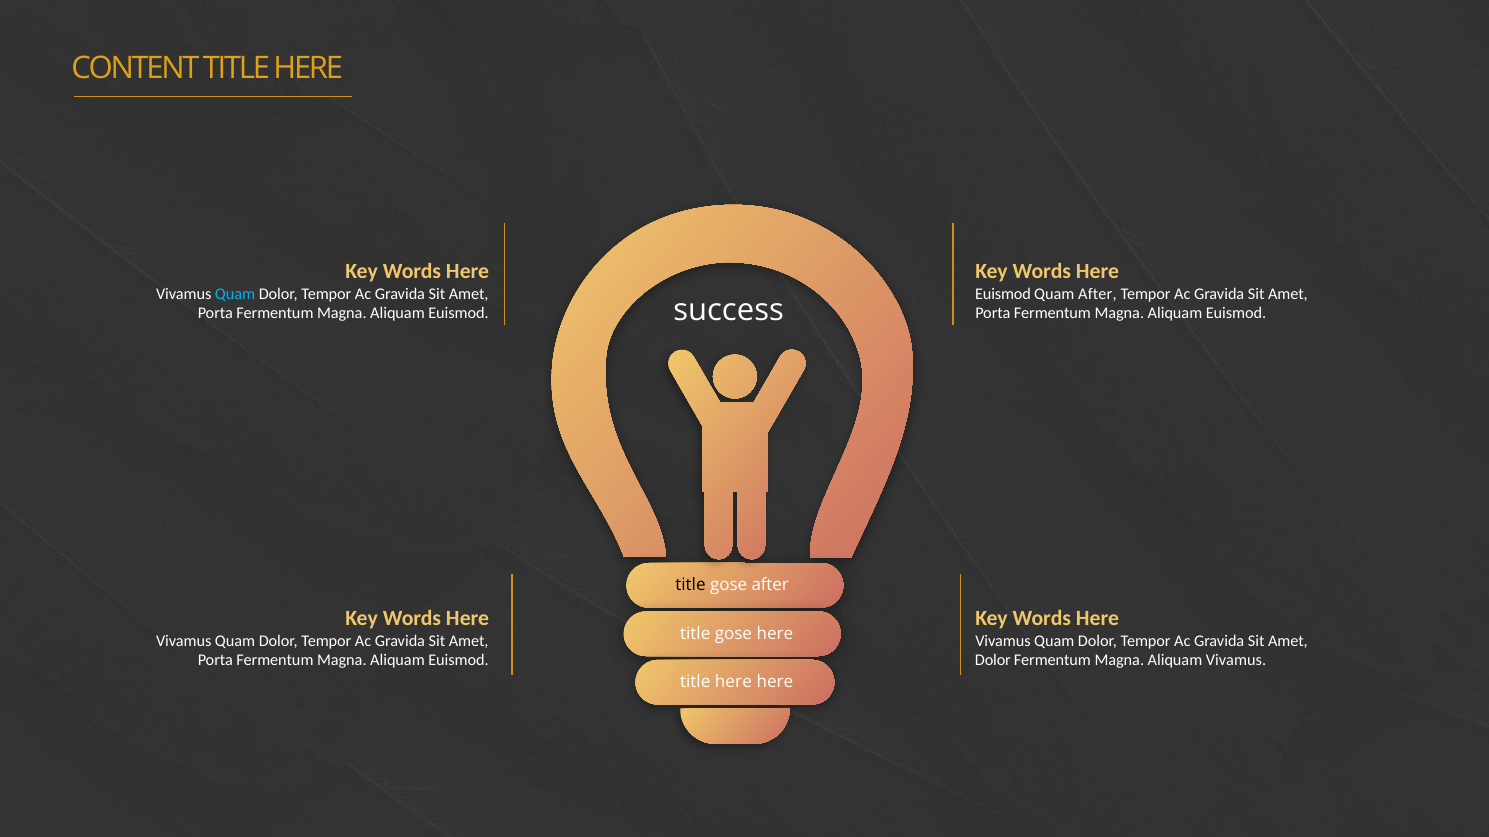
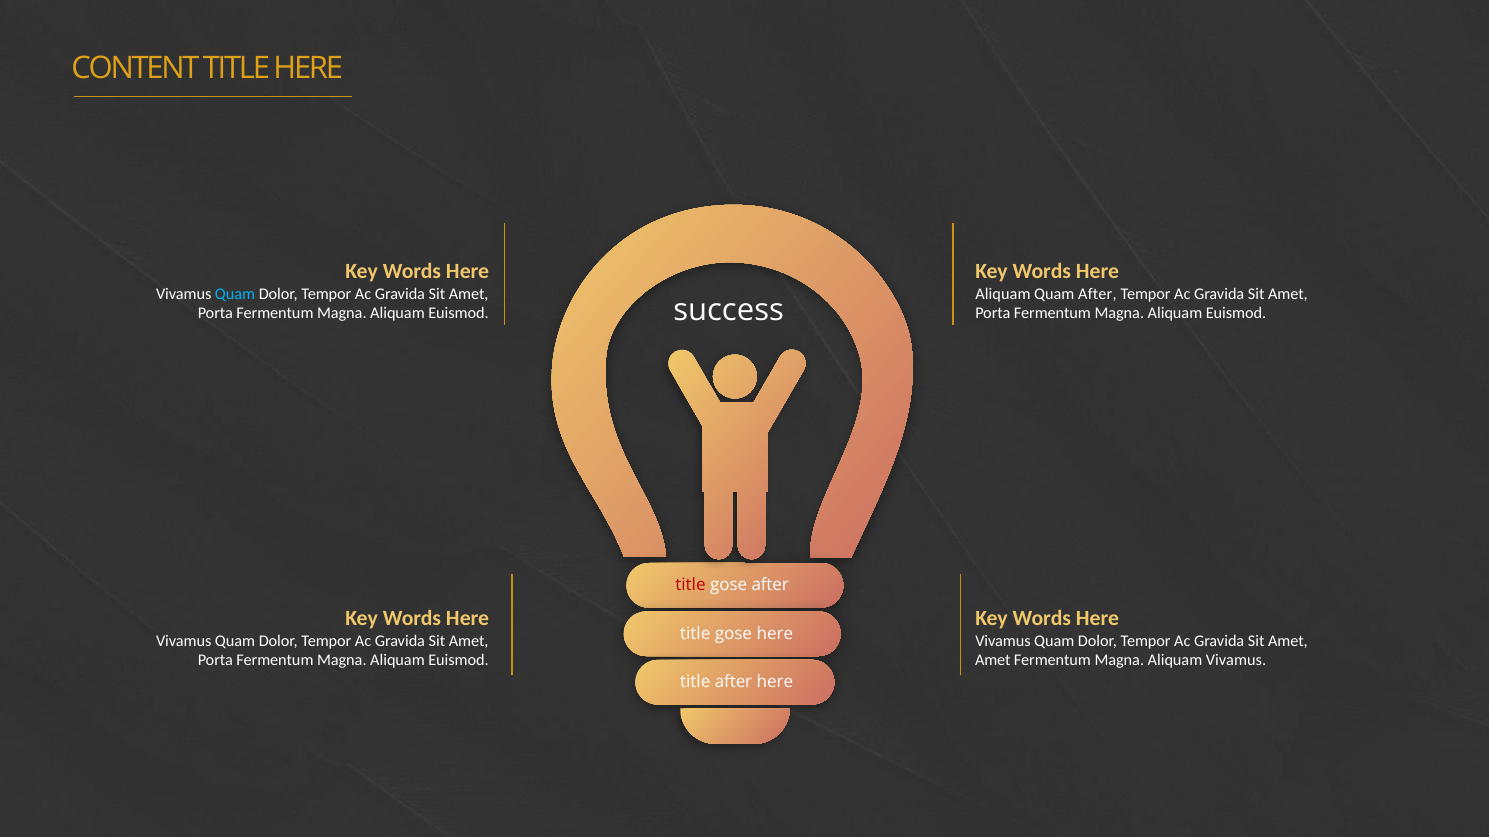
Euismod at (1003, 294): Euismod -> Aliquam
title at (690, 585) colour: black -> red
Dolor at (993, 661): Dolor -> Amet
here at (733, 682): here -> after
